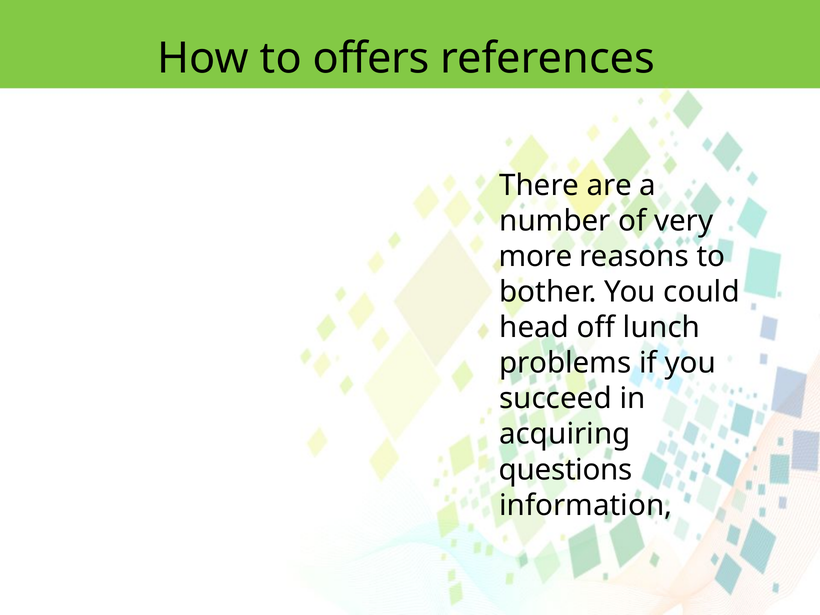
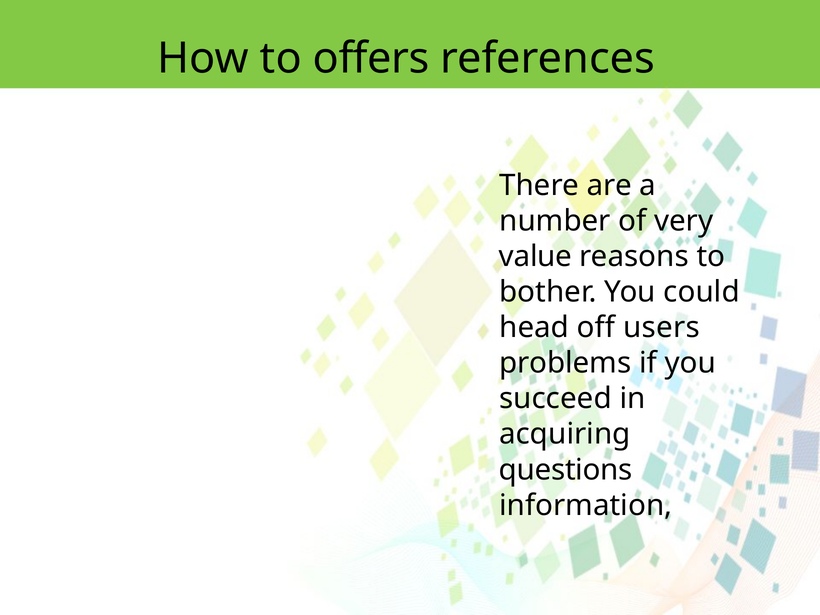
more: more -> value
lunch: lunch -> users
